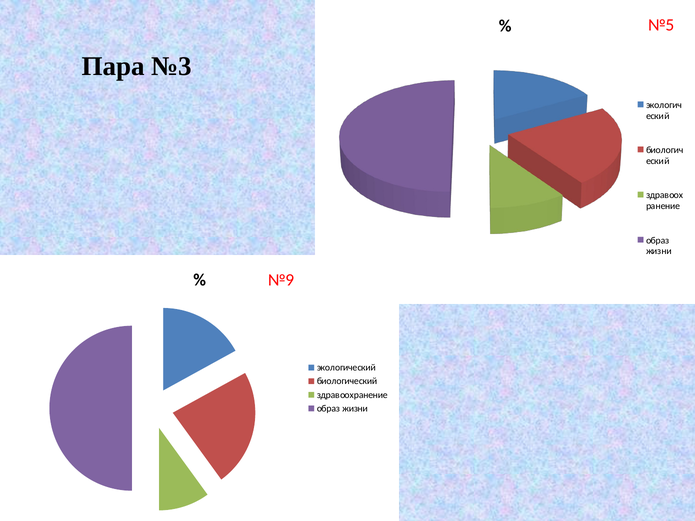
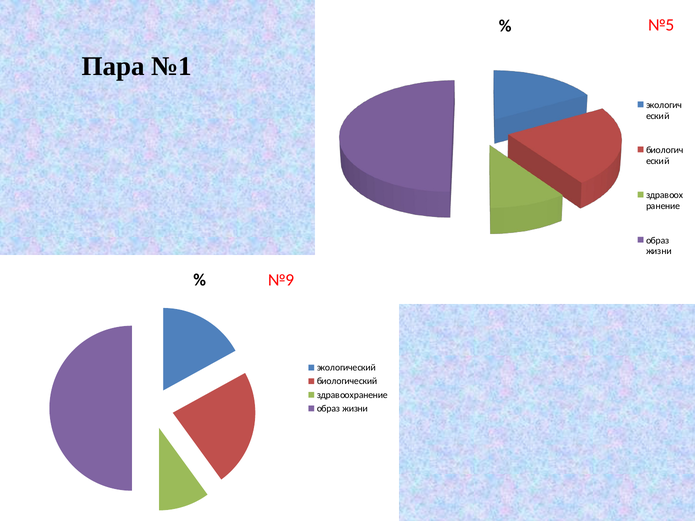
№3: №3 -> №1
